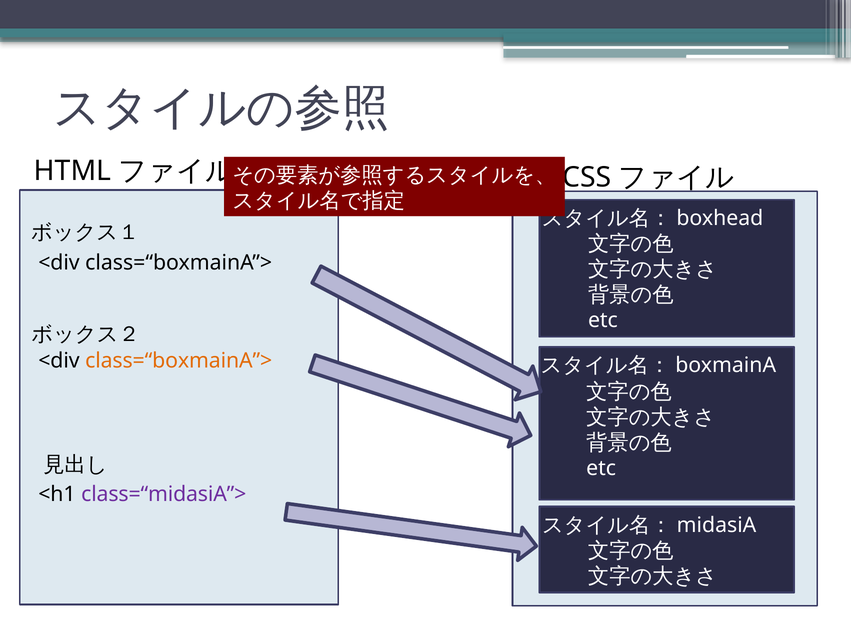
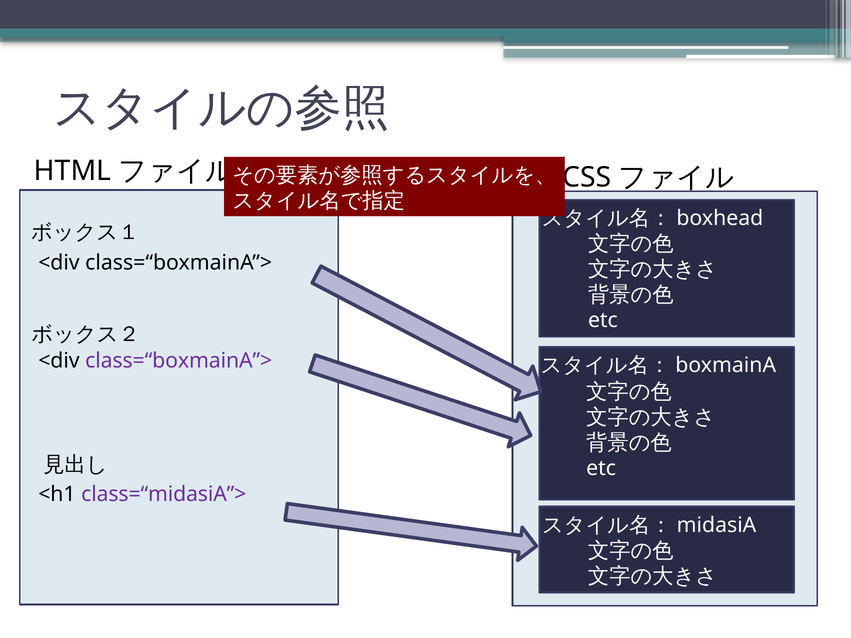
class=“boxmainA”> at (179, 361) colour: orange -> purple
